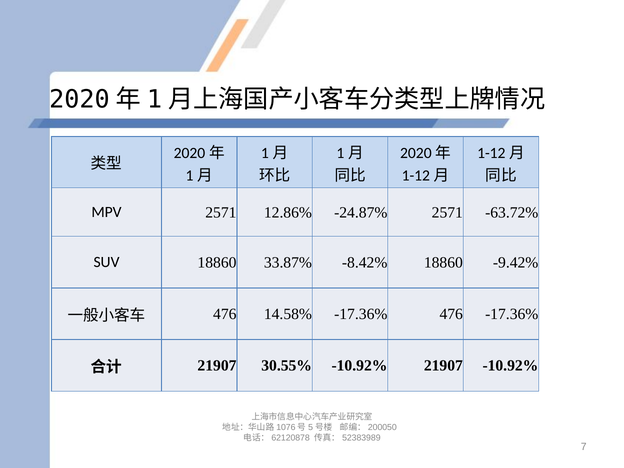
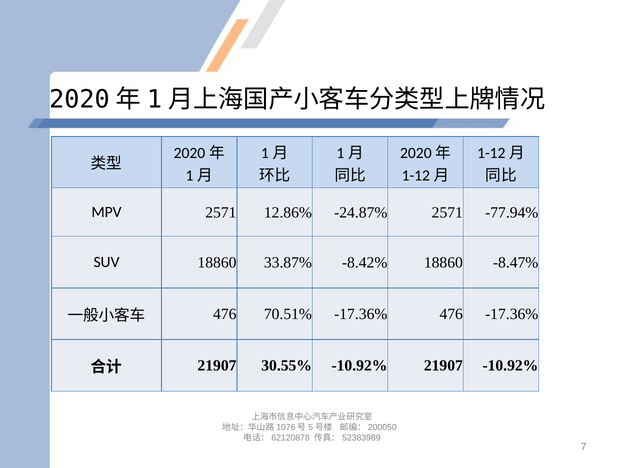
-63.72%: -63.72% -> -77.94%
-9.42%: -9.42% -> -8.47%
14.58%: 14.58% -> 70.51%
